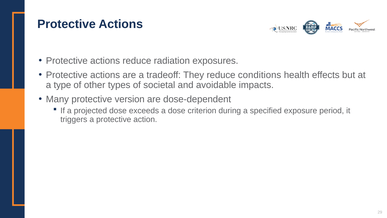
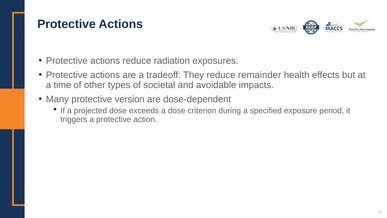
conditions: conditions -> remainder
type: type -> time
